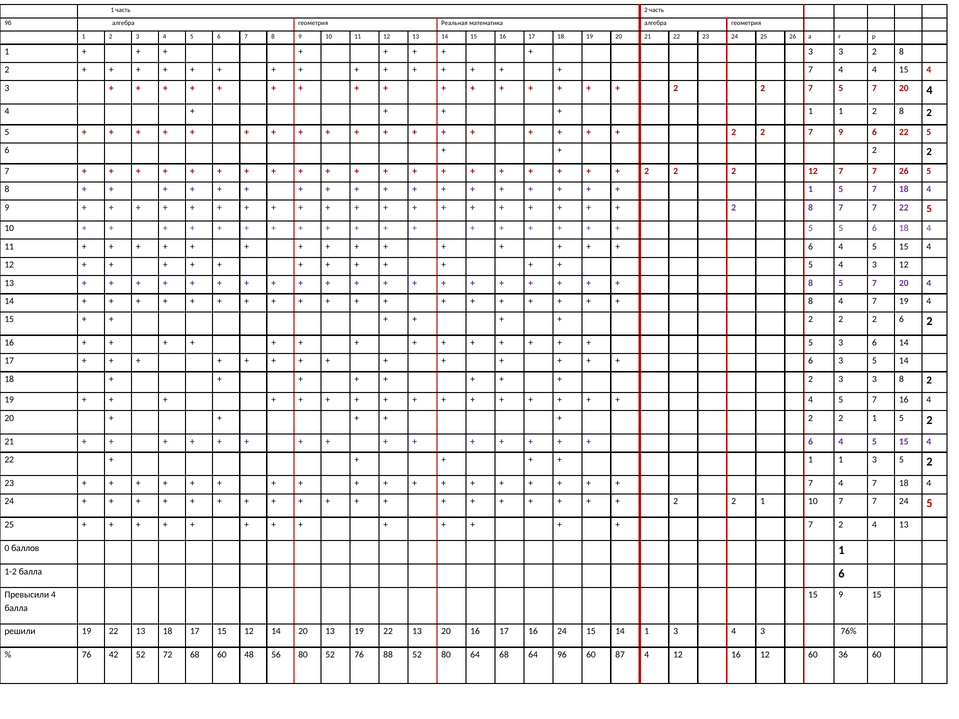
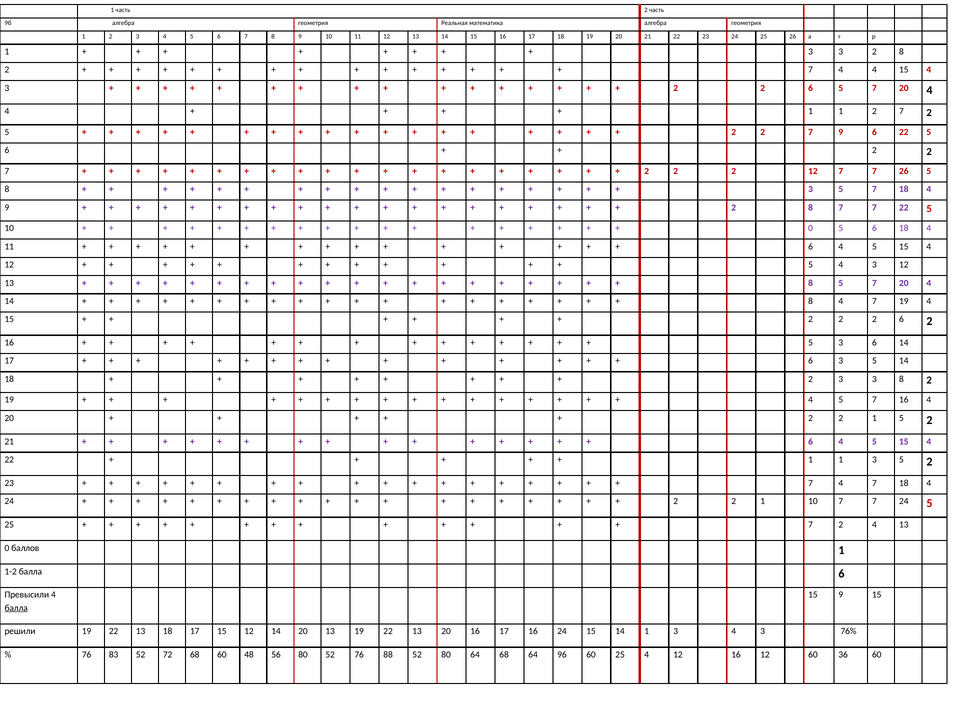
7 at (811, 88): 7 -> 6
1 2 8: 8 -> 7
1 at (811, 189): 1 -> 3
5 at (811, 228): 5 -> 0
балла at (16, 608) underline: none -> present
42: 42 -> 83
60 87: 87 -> 25
